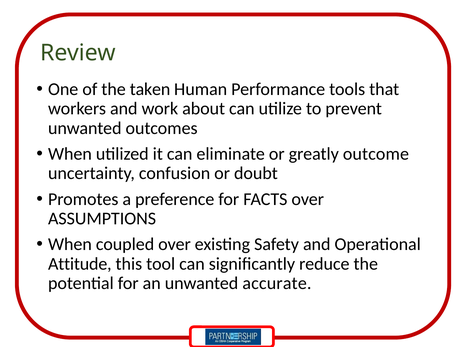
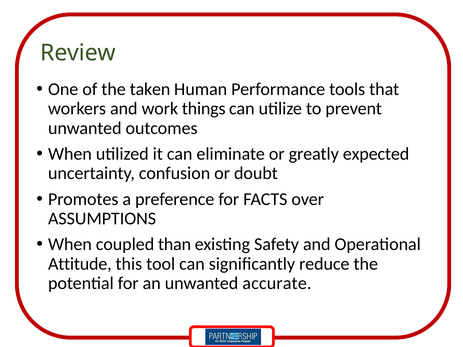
about: about -> things
outcome: outcome -> expected
coupled over: over -> than
